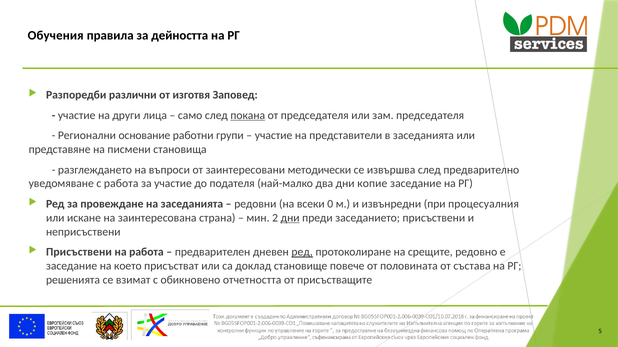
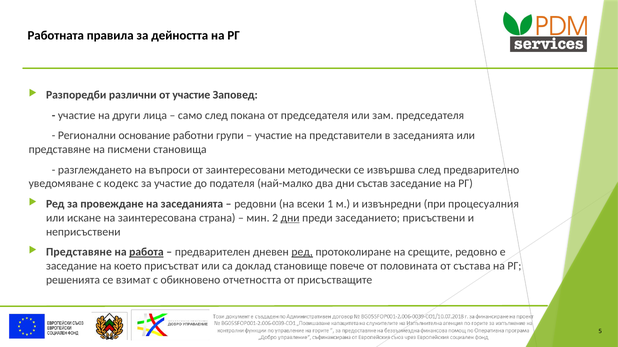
Обучения: Обучения -> Работната
от изготвя: изготвя -> участие
покана underline: present -> none
с работа: работа -> кодекс
копие: копие -> състав
0: 0 -> 1
Присъствени at (79, 252): Присъствени -> Представяне
работа at (146, 252) underline: none -> present
